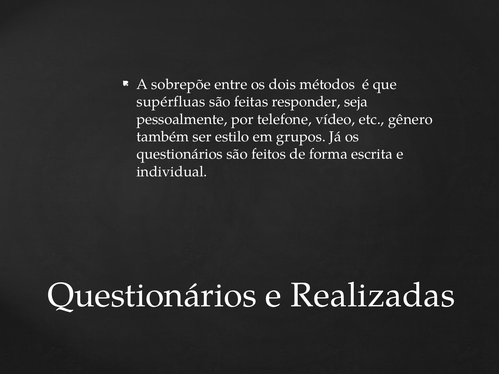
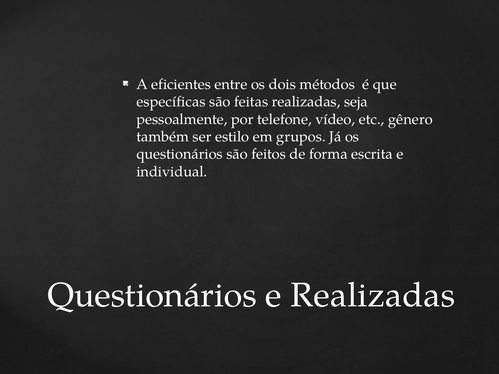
sobrepõe: sobrepõe -> eficientes
supérfluas: supérfluas -> específicas
feitas responder: responder -> realizadas
